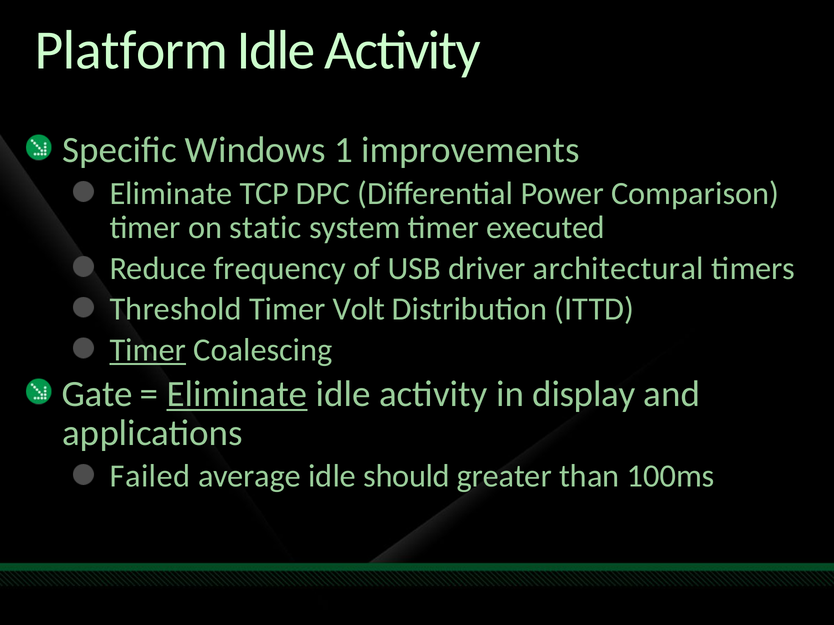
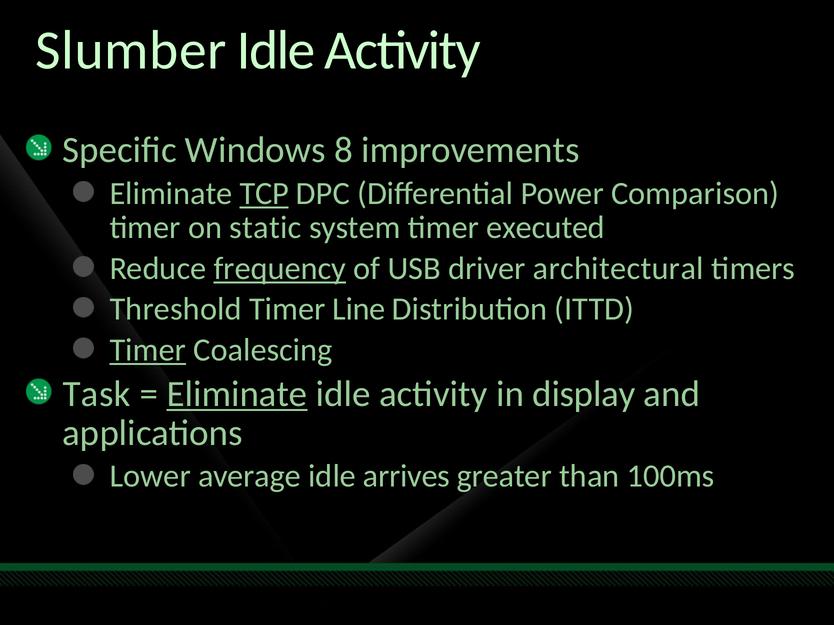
Platform: Platform -> Slumber
1: 1 -> 8
TCP underline: none -> present
frequency underline: none -> present
Volt: Volt -> Line
Gate: Gate -> Task
Failed: Failed -> Lower
should: should -> arrives
